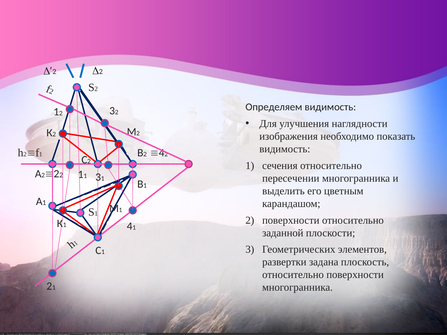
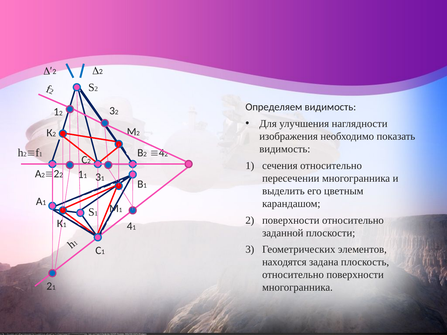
развертки: развертки -> находятся
